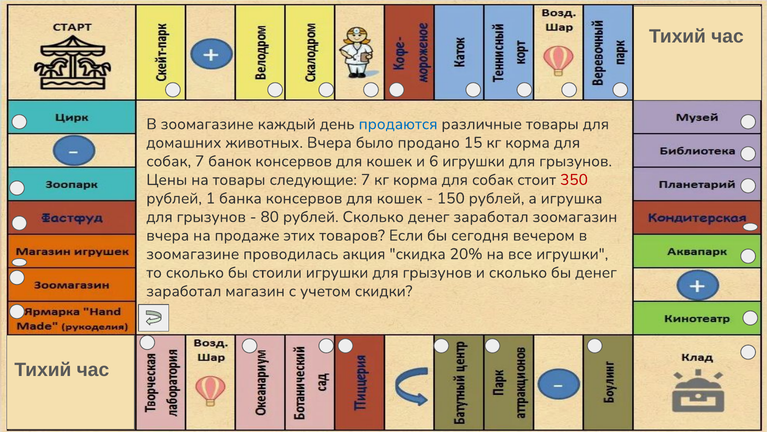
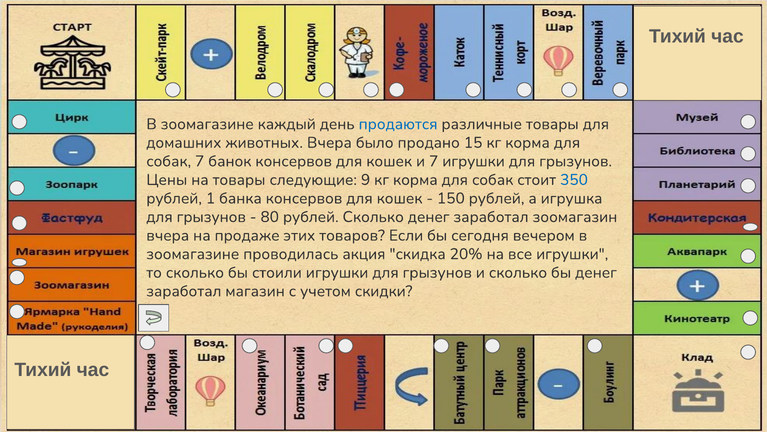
и 6: 6 -> 7
следующие 7: 7 -> 9
350 colour: red -> blue
